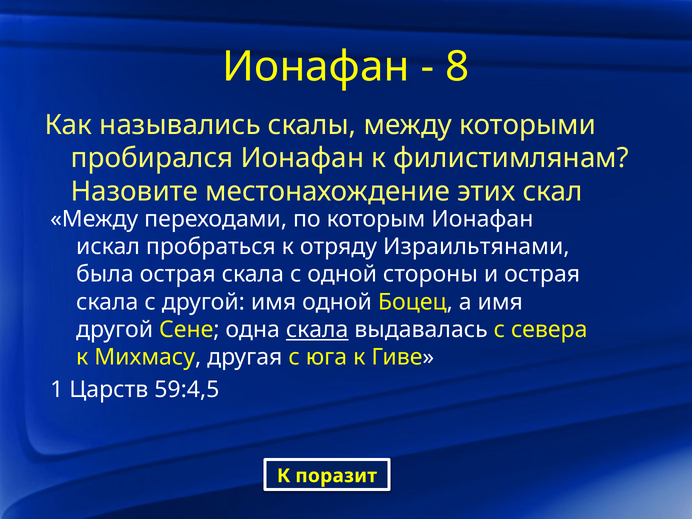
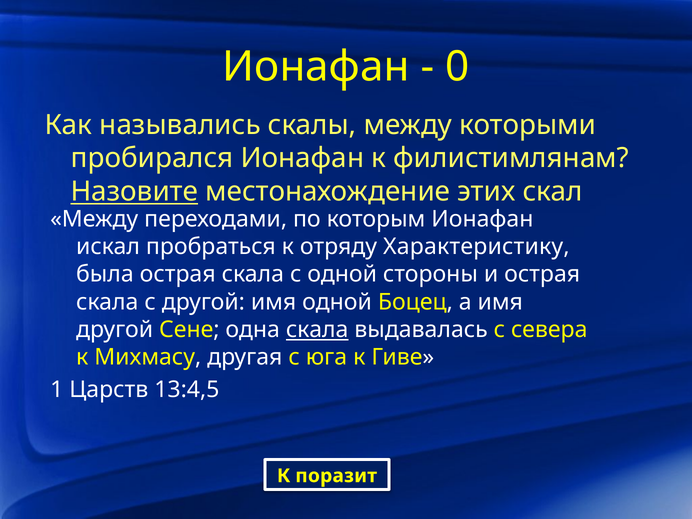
8: 8 -> 0
Назовите underline: none -> present
Израильтянами: Израильтянами -> Характеристику
59:4,5: 59:4,5 -> 13:4,5
